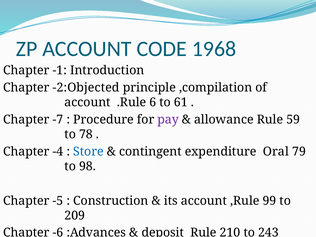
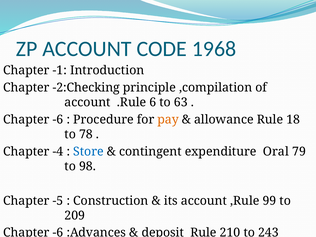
-2:Objected: -2:Objected -> -2:Checking
61: 61 -> 63
-7 at (58, 120): -7 -> -6
pay colour: purple -> orange
59: 59 -> 18
